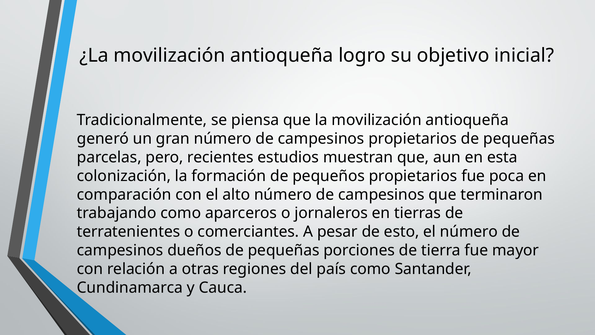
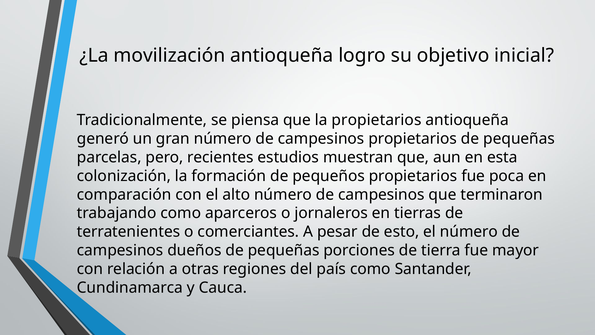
la movilización: movilización -> propietarios
